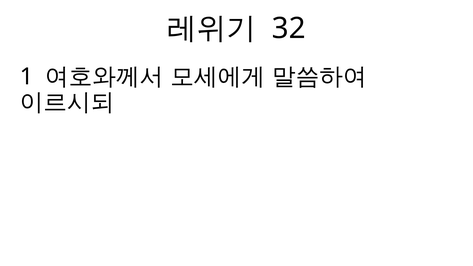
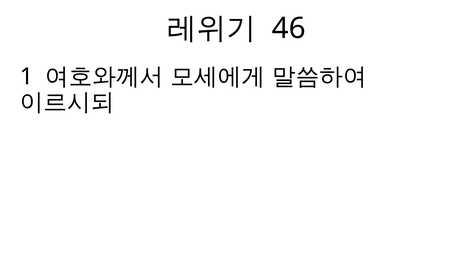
32: 32 -> 46
